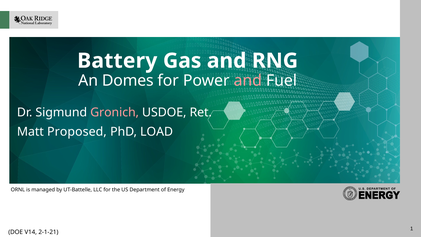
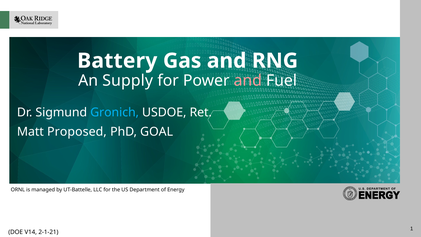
Domes: Domes -> Supply
Gronich colour: pink -> light blue
LOAD: LOAD -> GOAL
